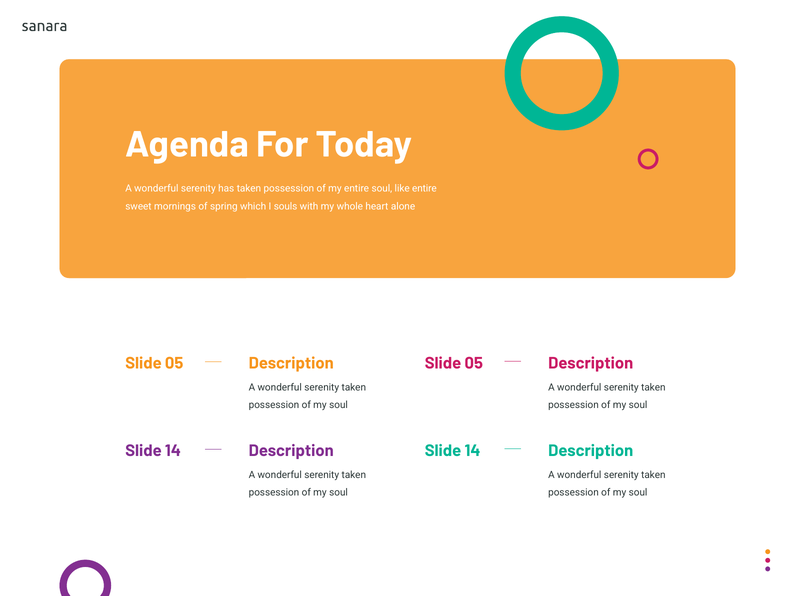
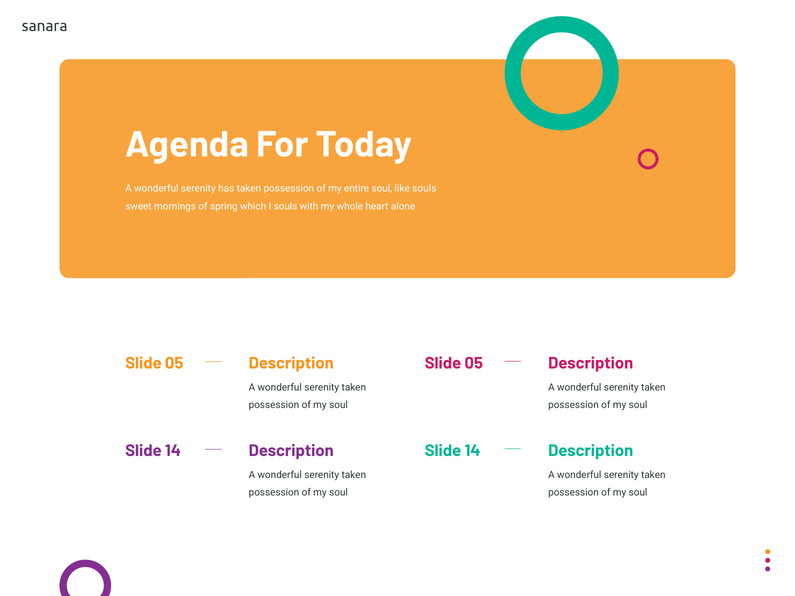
like entire: entire -> souls
